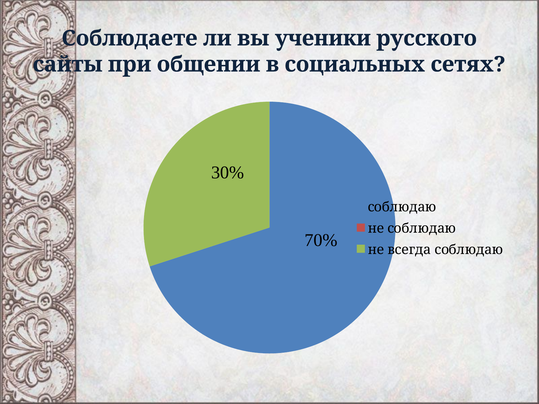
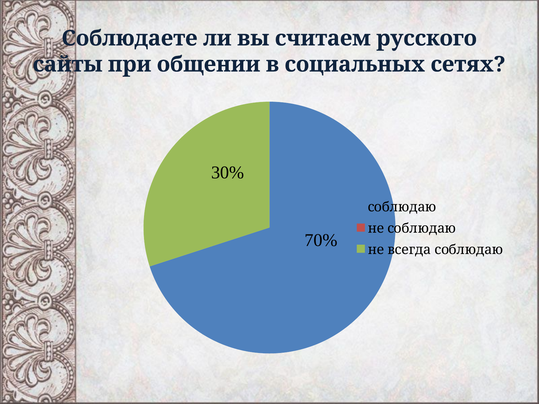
ученики: ученики -> считаем
